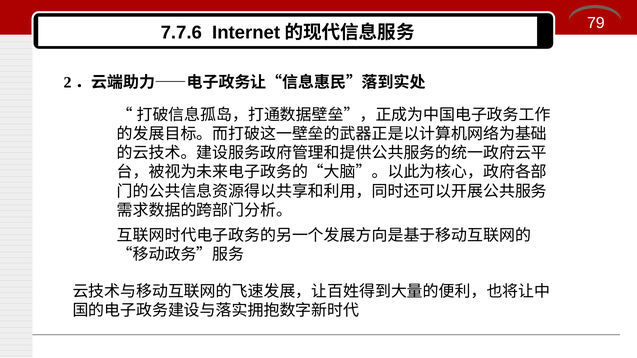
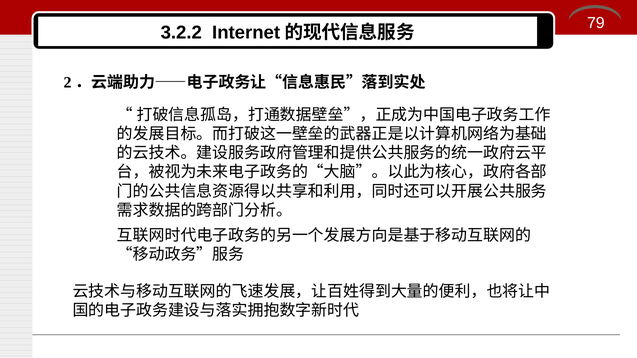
7.7.6: 7.7.6 -> 3.2.2
